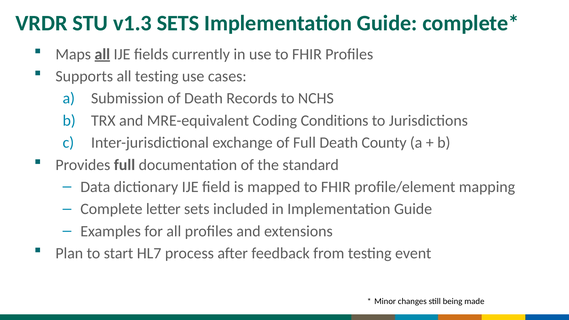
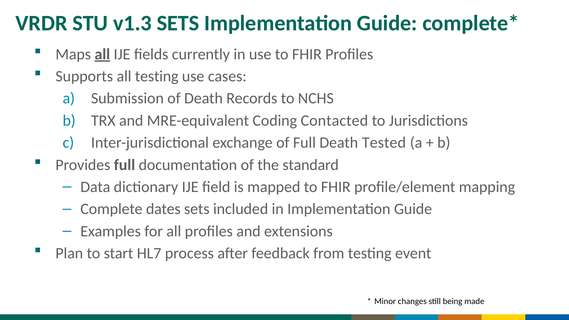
Conditions: Conditions -> Contacted
County: County -> Tested
letter: letter -> dates
